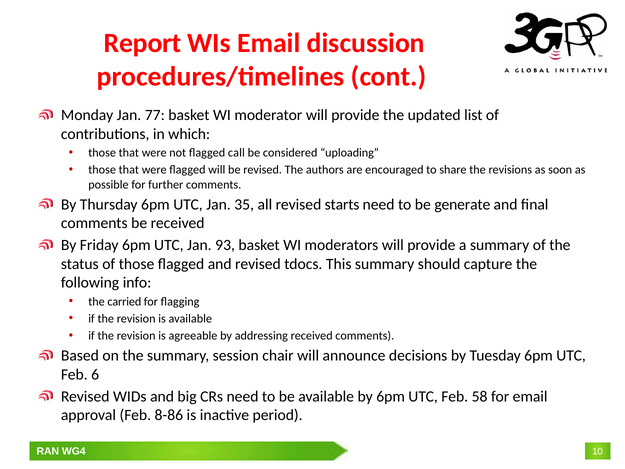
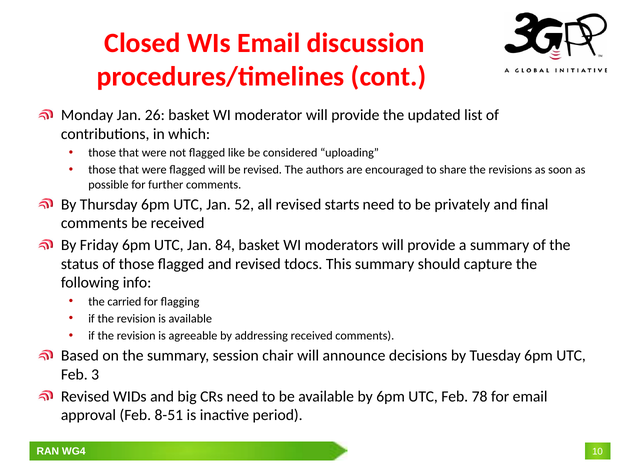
Report: Report -> Closed
77: 77 -> 26
call: call -> like
35: 35 -> 52
generate: generate -> privately
93: 93 -> 84
6: 6 -> 3
58: 58 -> 78
8-86: 8-86 -> 8-51
